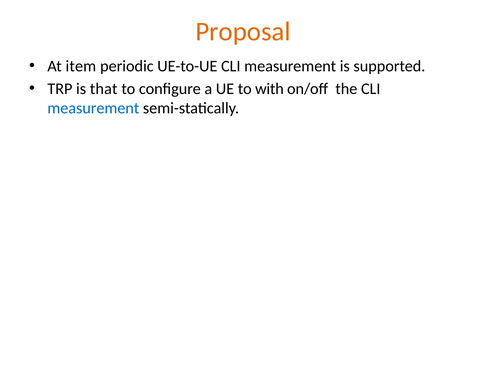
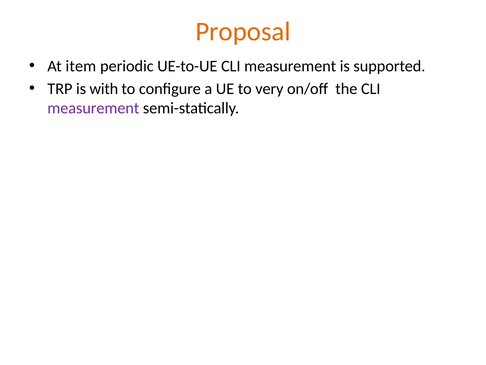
that: that -> with
with: with -> very
measurement at (93, 108) colour: blue -> purple
